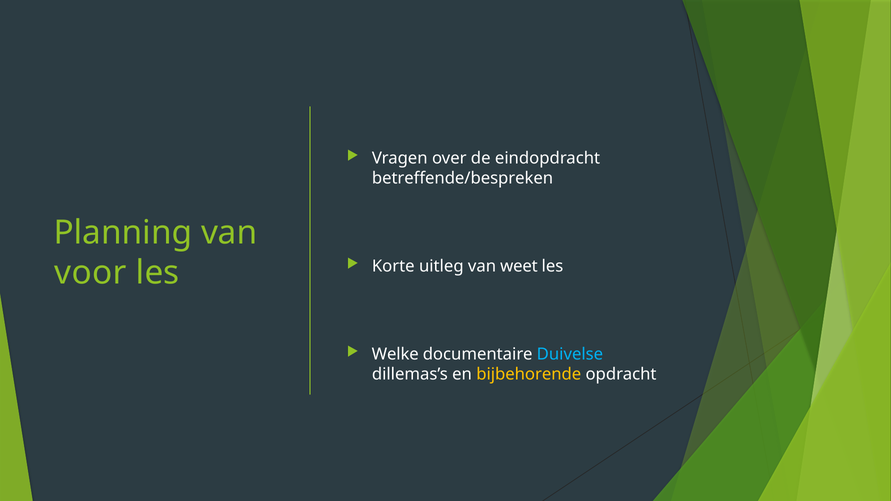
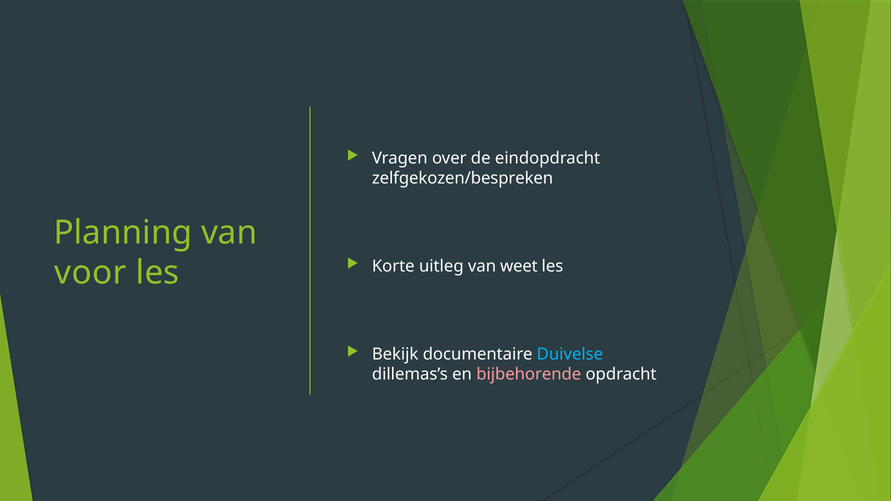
betreffende/bespreken: betreffende/bespreken -> zelfgekozen/bespreken
Welke: Welke -> Bekijk
bijbehorende colour: yellow -> pink
